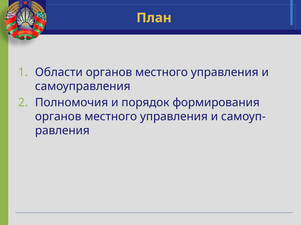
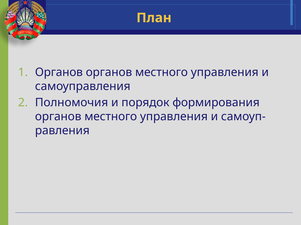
Области at (59, 72): Области -> Органов
